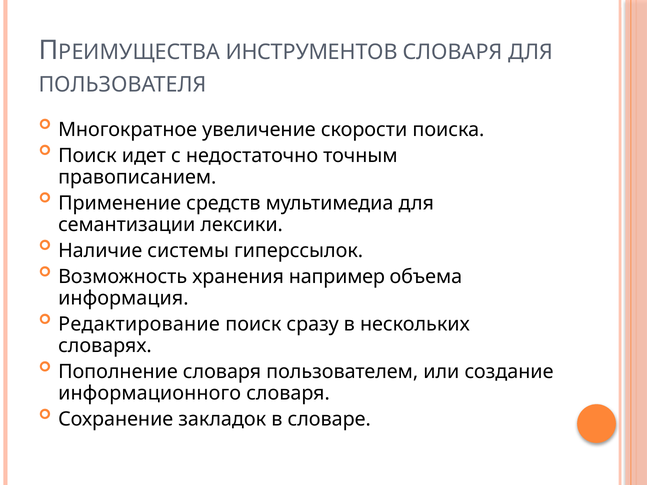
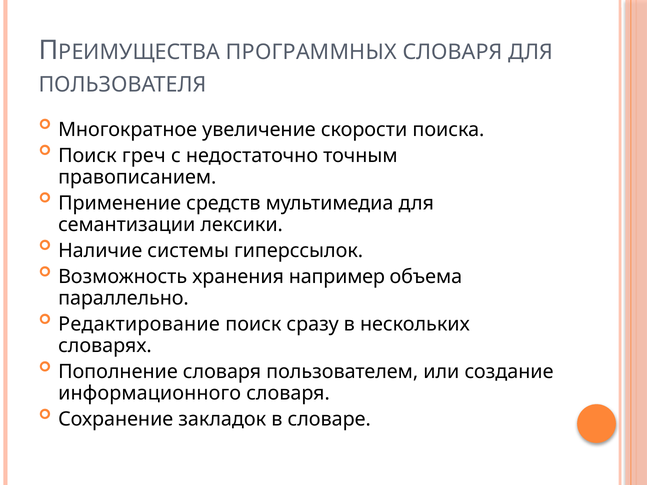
ИНСТРУМЕНТОВ: ИНСТРУМЕНТОВ -> ПРОГРАММНЫХ
идет: идет -> греч
информация: информация -> параллельно
